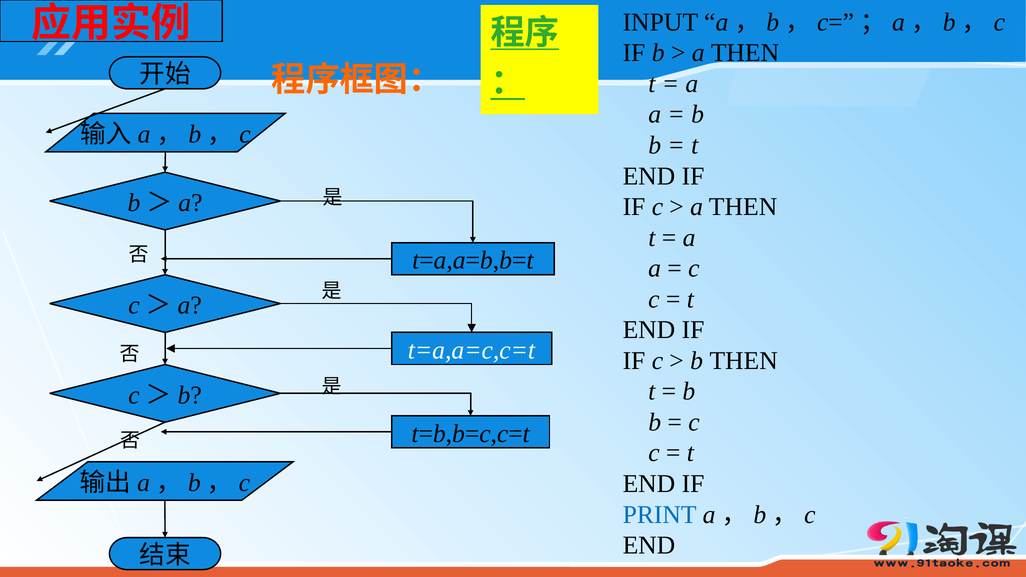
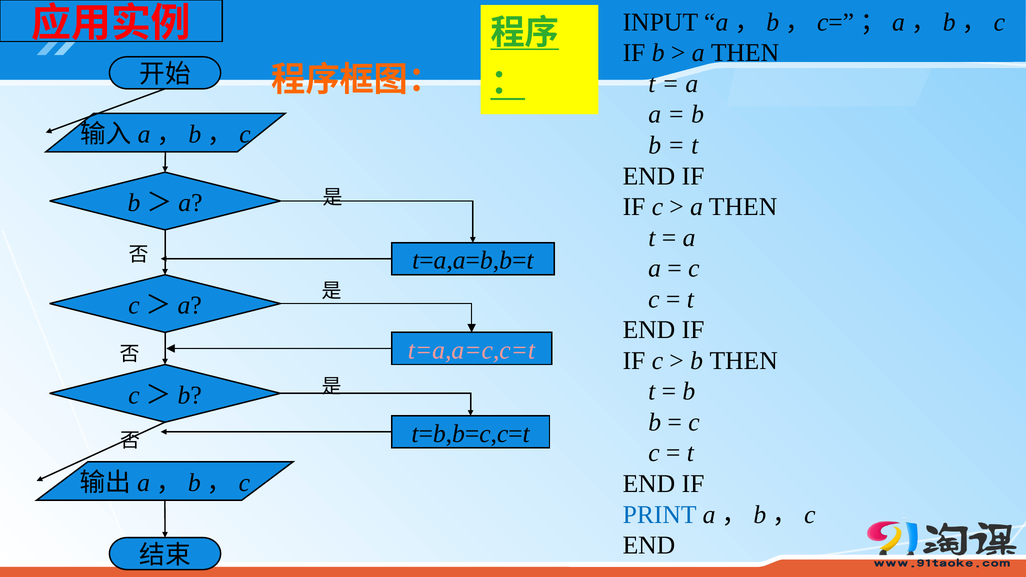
t=a,a=c,c=t colour: white -> pink
